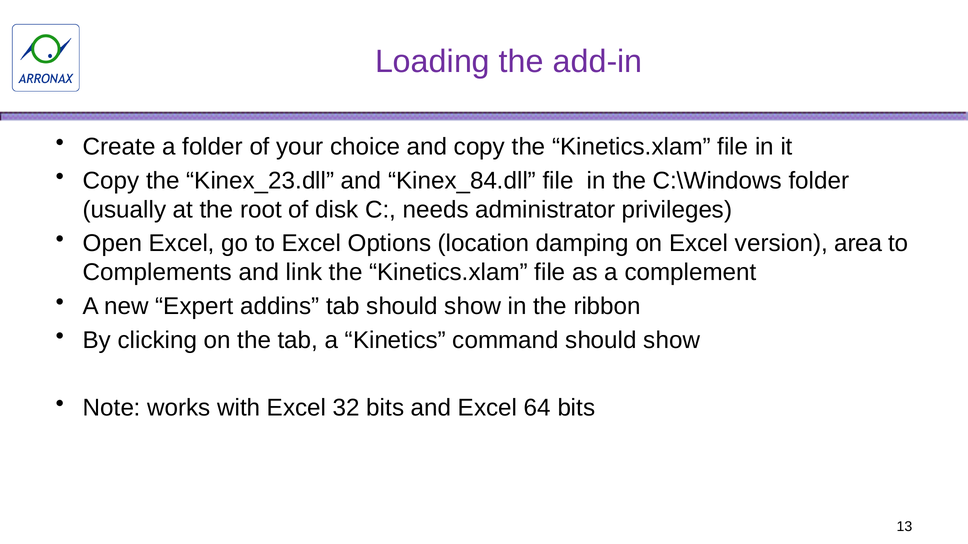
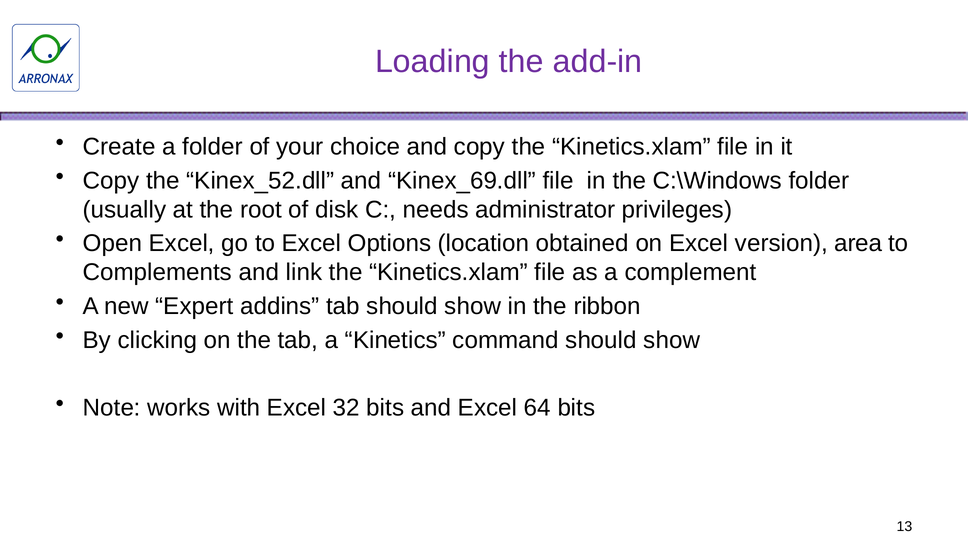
Kinex_23.dll: Kinex_23.dll -> Kinex_52.dll
Kinex_84.dll: Kinex_84.dll -> Kinex_69.dll
damping: damping -> obtained
